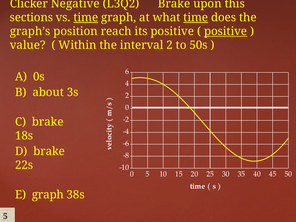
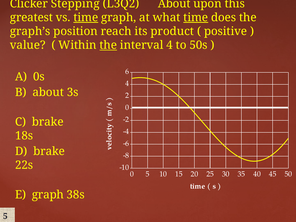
Negative: Negative -> Stepping
L3Q2 Brake: Brake -> About
sections: sections -> greatest
its positive: positive -> product
positive at (226, 31) underline: present -> none
the at (108, 45) underline: none -> present
interval 2: 2 -> 4
